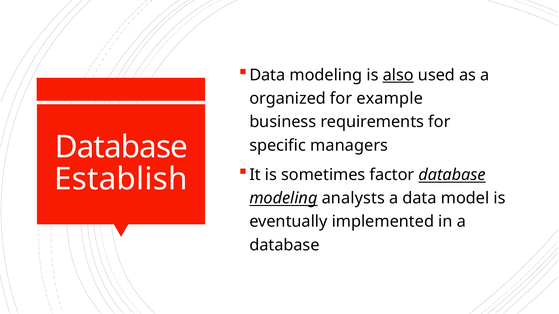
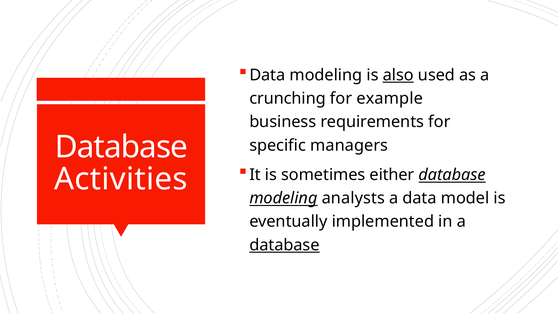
organized: organized -> crunching
factor: factor -> either
Establish: Establish -> Activities
database at (284, 245) underline: none -> present
